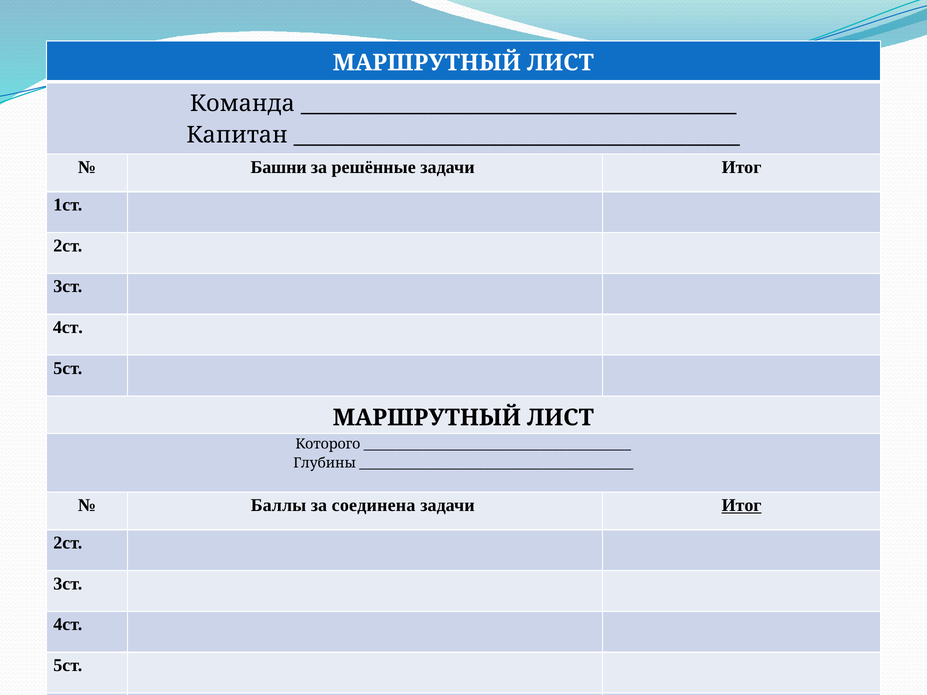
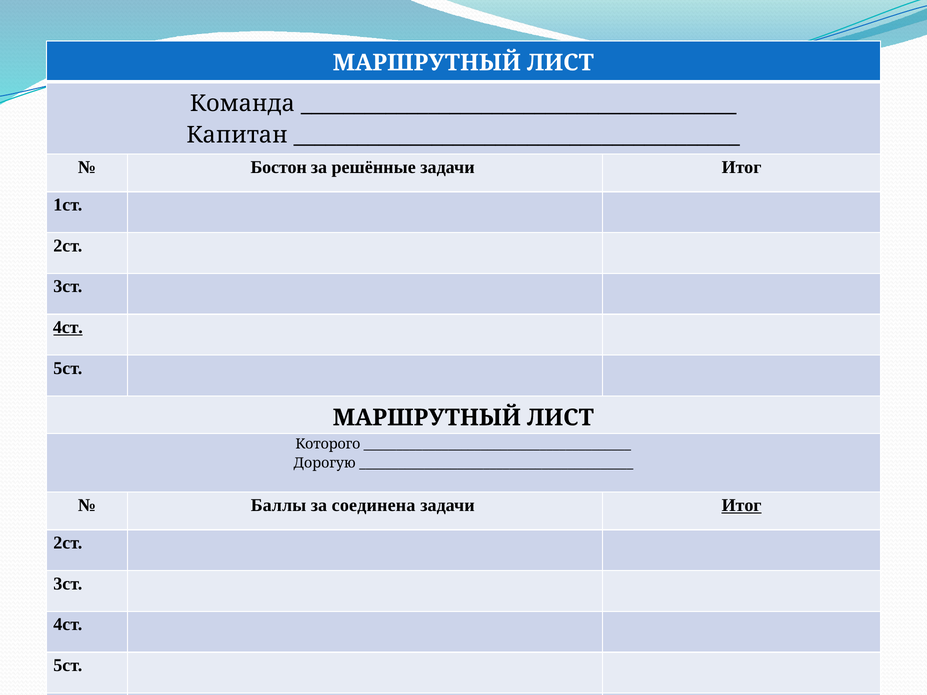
Башни: Башни -> Бостон
4ст at (68, 327) underline: none -> present
Глубины: Глубины -> Дорогую
